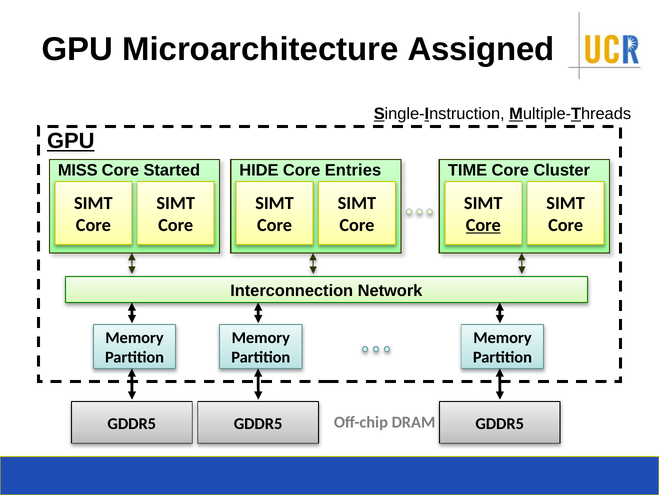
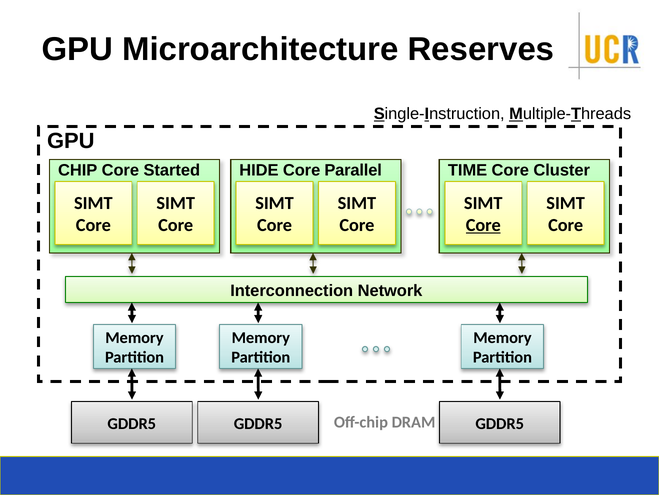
Assigned: Assigned -> Reserves
GPU at (71, 141) underline: present -> none
MISS: MISS -> CHIP
Entries: Entries -> Parallel
